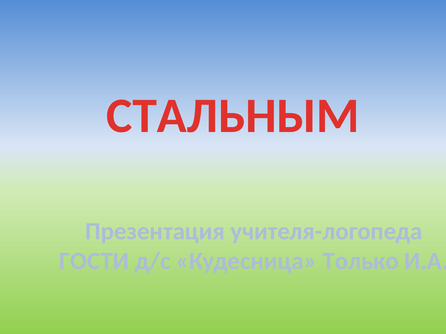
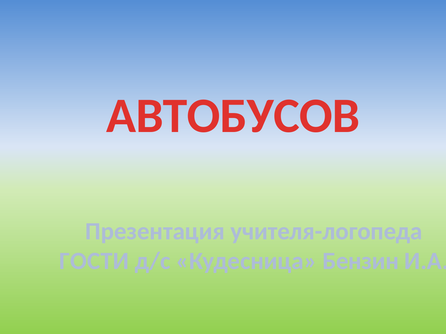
СТАЛЬНЫМ: СТАЛЬНЫМ -> АВТОБУСОВ
Только: Только -> Бензин
